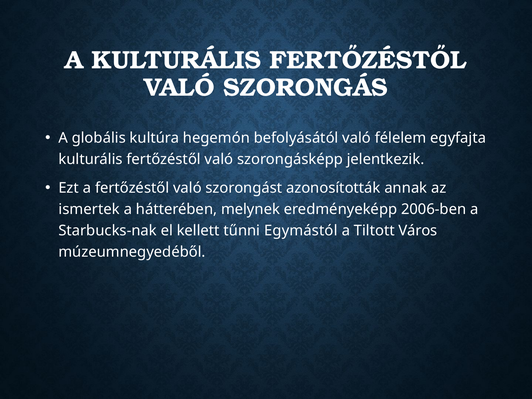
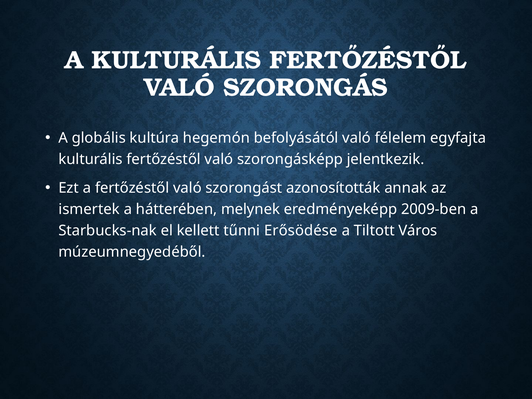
2006-ben: 2006-ben -> 2009-ben
Egymástól: Egymástól -> Erősödése
